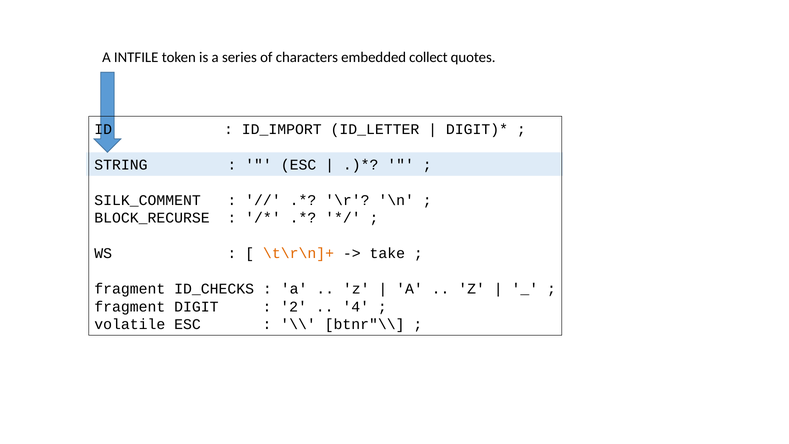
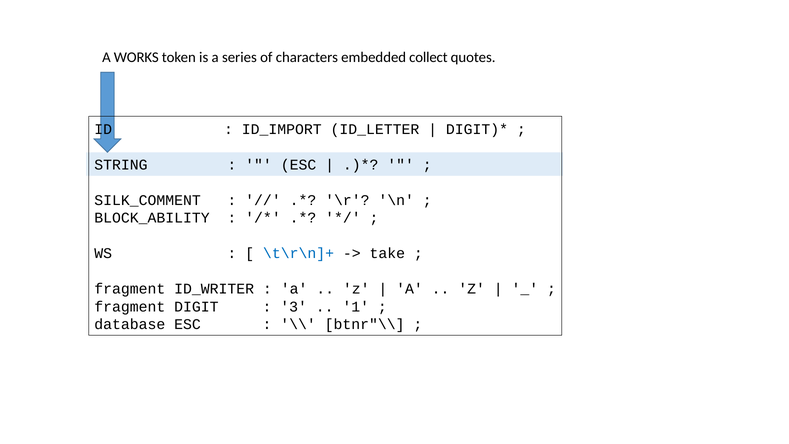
INTFILE: INTFILE -> WORKS
BLOCK_RECURSE: BLOCK_RECURSE -> BLOCK_ABILITY
\t\r\n]+ colour: orange -> blue
ID_CHECKS: ID_CHECKS -> ID_WRITER
2: 2 -> 3
4: 4 -> 1
volatile: volatile -> database
